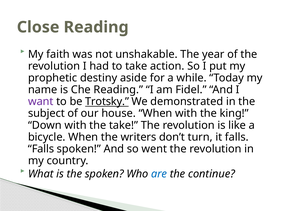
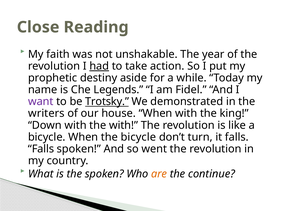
had underline: none -> present
Che Reading: Reading -> Legends
subject: subject -> writers
the take: take -> with
the writers: writers -> bicycle
are colour: blue -> orange
